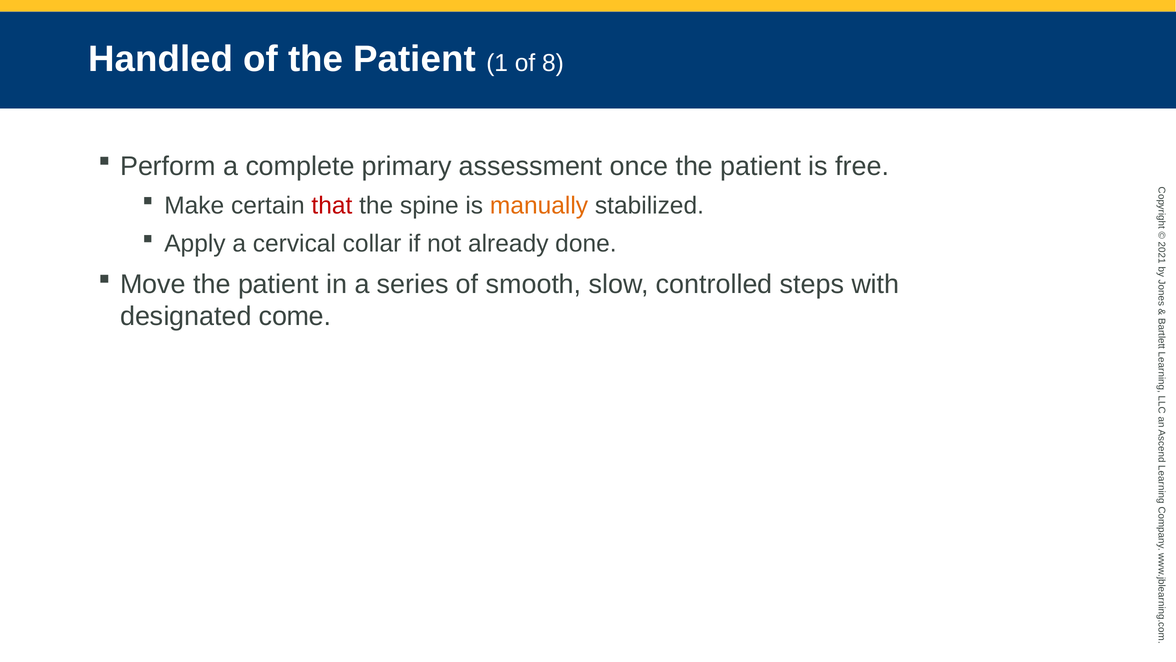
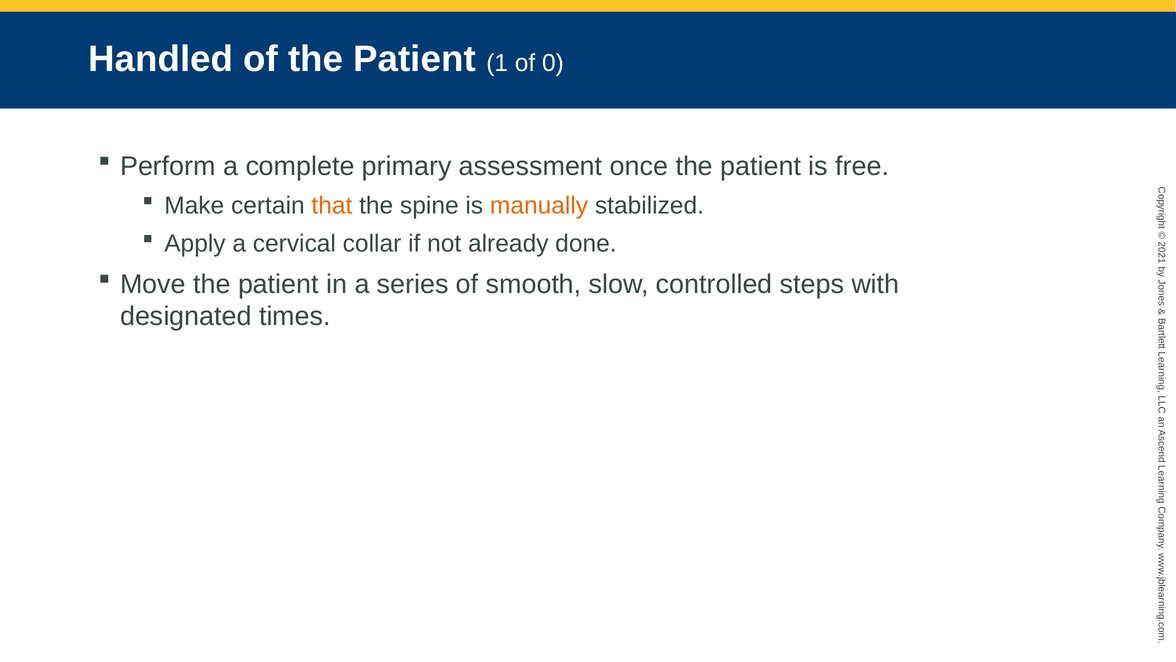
of 8: 8 -> 0
that colour: red -> orange
come: come -> times
